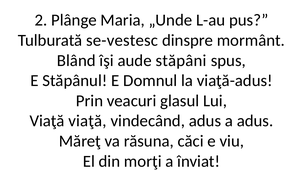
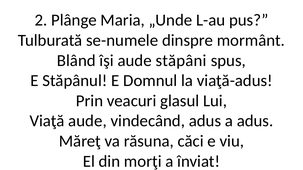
se-vestesc: se-vestesc -> se-numele
Viaţă viaţă: viaţă -> aude
